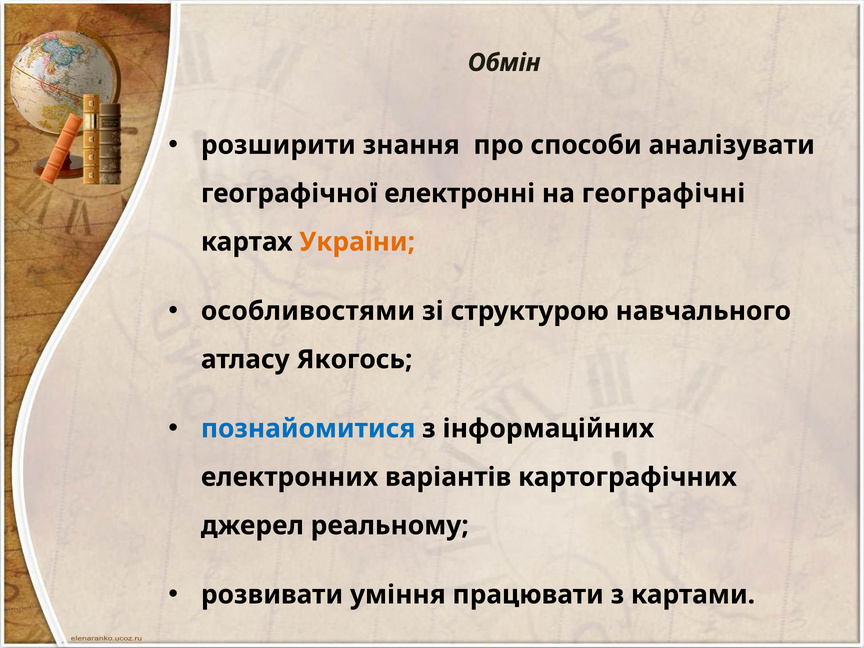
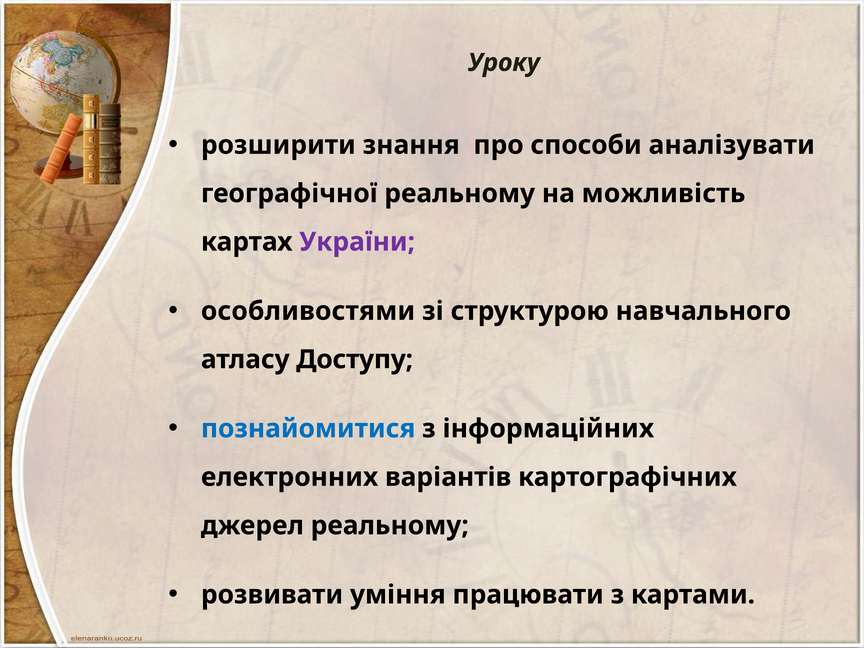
Обмін: Обмін -> Уроку
географічної електронні: електронні -> реальному
географічні: географічні -> можливість
України colour: orange -> purple
Якогось: Якогось -> Доступу
